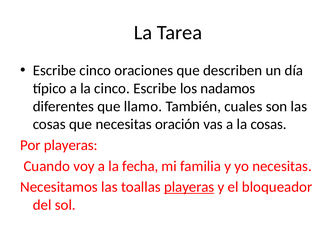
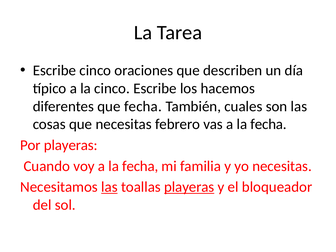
nadamos: nadamos -> hacemos
que llamo: llamo -> fecha
oración: oración -> febrero
vas a la cosas: cosas -> fecha
las at (109, 187) underline: none -> present
